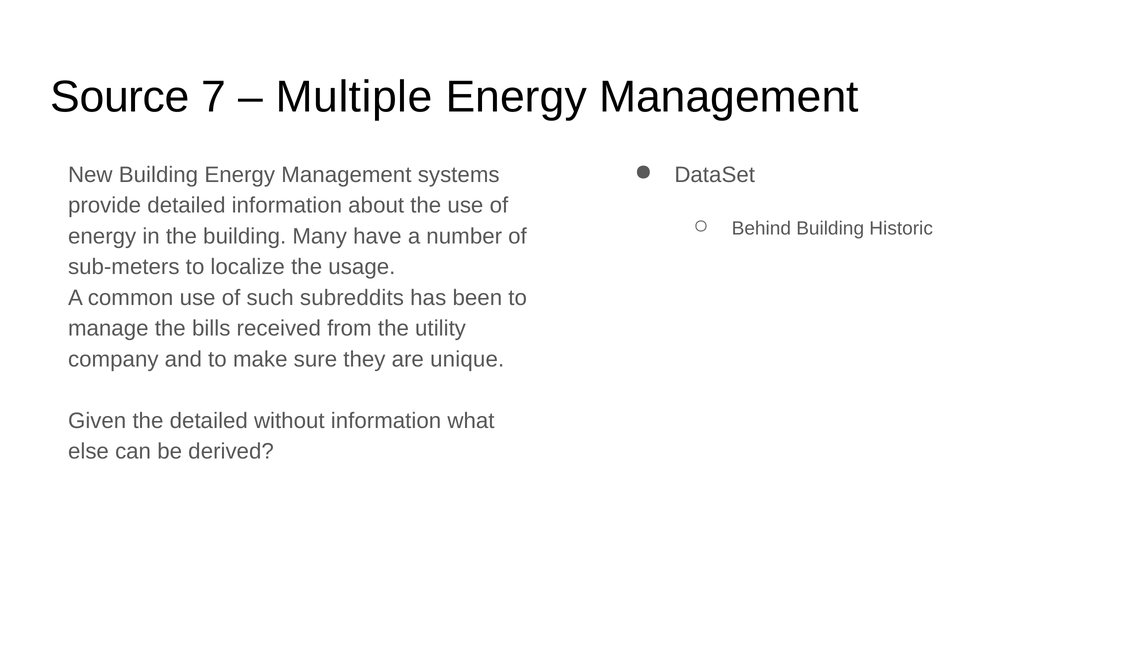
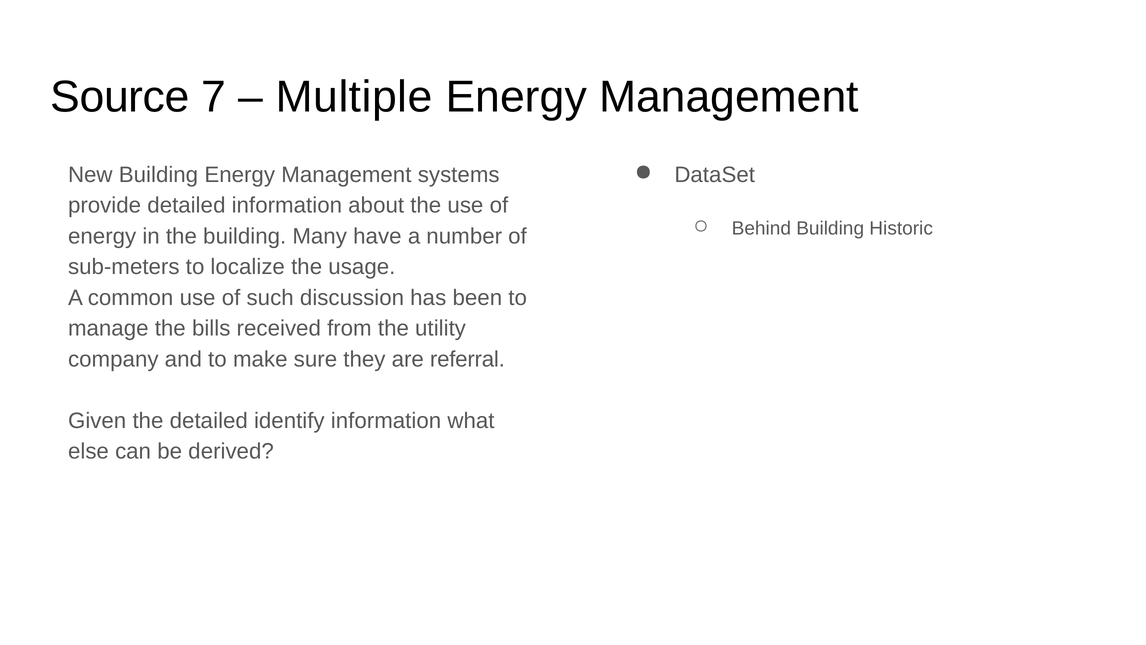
subreddits: subreddits -> discussion
unique: unique -> referral
without: without -> identify
